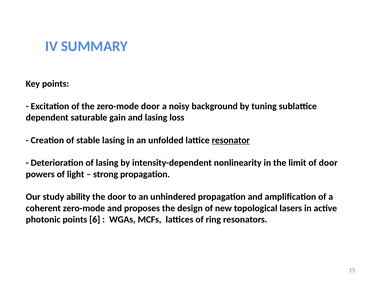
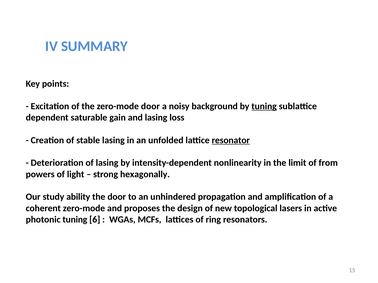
tuning at (264, 106) underline: none -> present
of door: door -> from
strong propagation: propagation -> hexagonally
photonic points: points -> tuning
